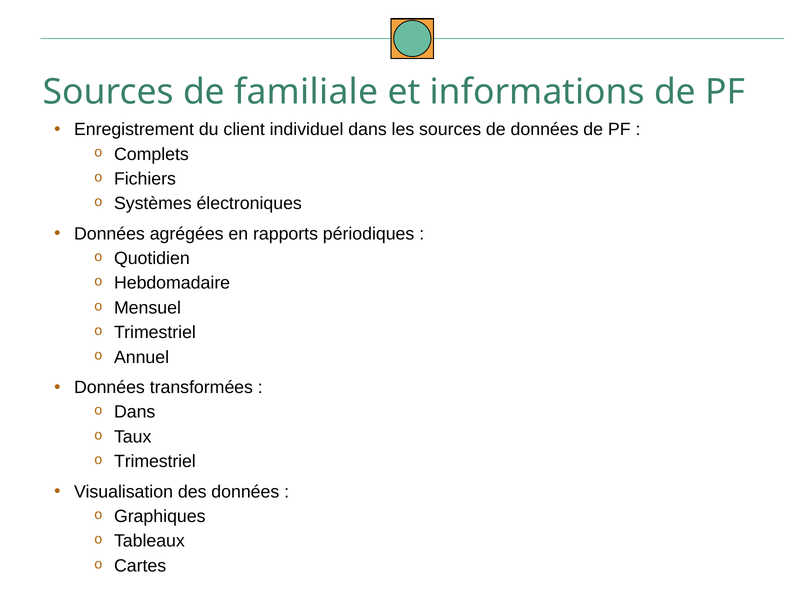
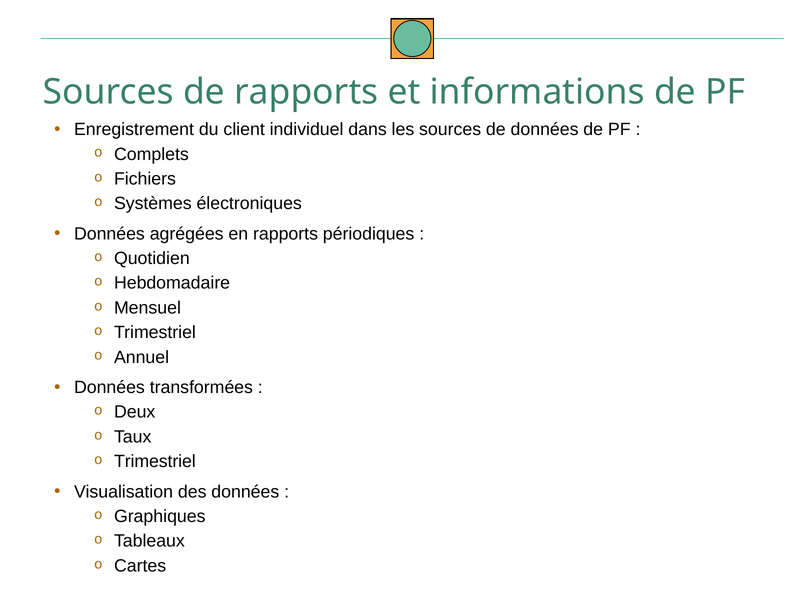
de familiale: familiale -> rapports
Dans at (135, 412): Dans -> Deux
